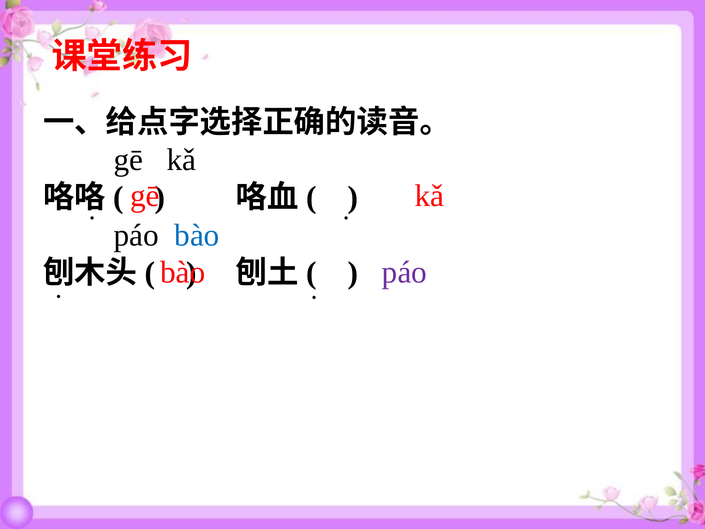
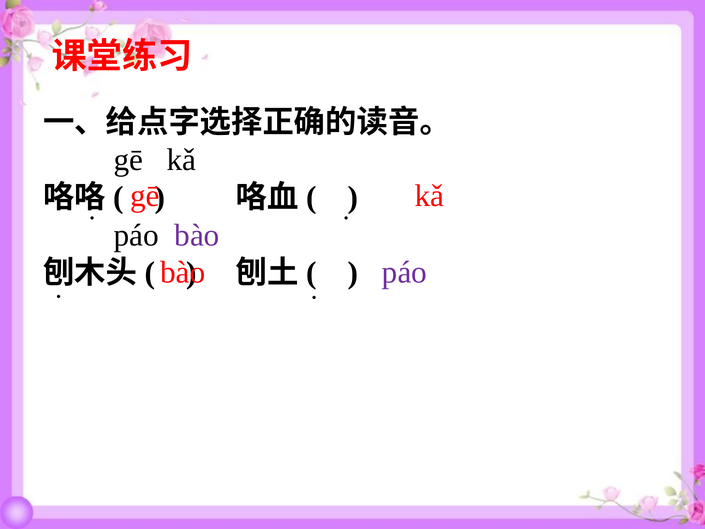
bào at (197, 235) colour: blue -> purple
